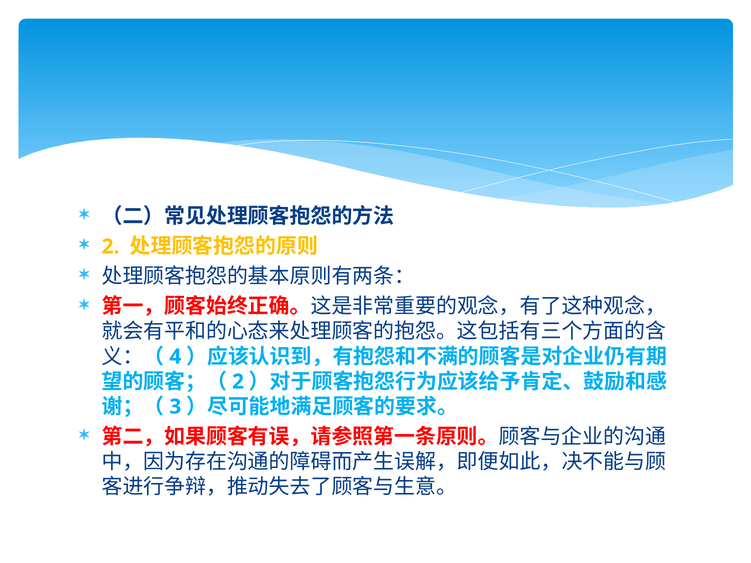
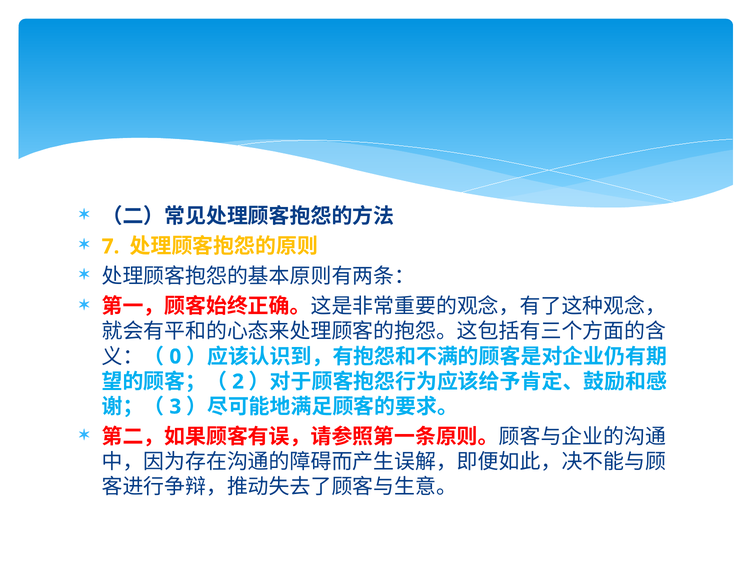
2 at (111, 247): 2 -> 7
4: 4 -> 0
